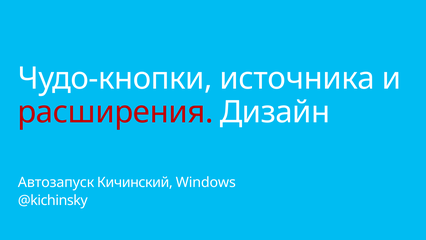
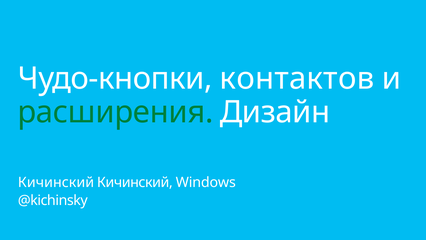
источника: источника -> контактов
расширения colour: red -> green
Автозапуск at (56, 182): Автозапуск -> Кичинский
